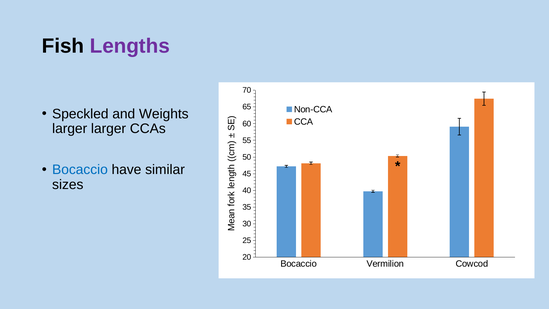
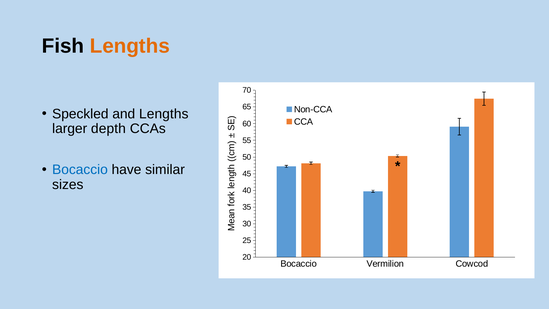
Lengths at (130, 46) colour: purple -> orange
and Weights: Weights -> Lengths
larger larger: larger -> depth
